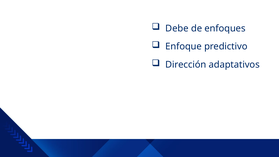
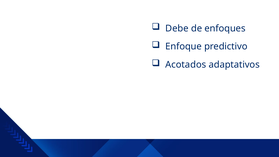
Dirección: Dirección -> Acotados
